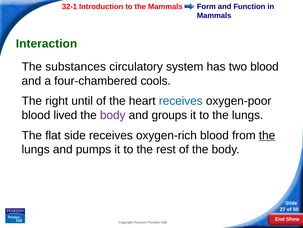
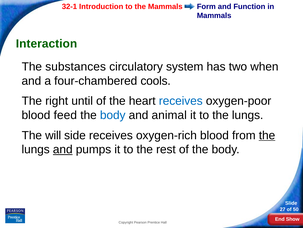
two blood: blood -> when
lived: lived -> feed
body at (113, 115) colour: purple -> blue
groups: groups -> animal
flat: flat -> will
and at (63, 149) underline: none -> present
